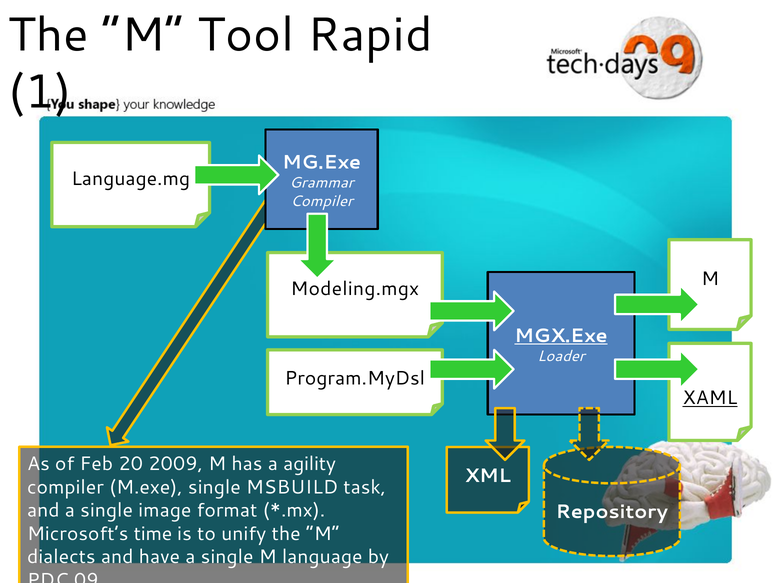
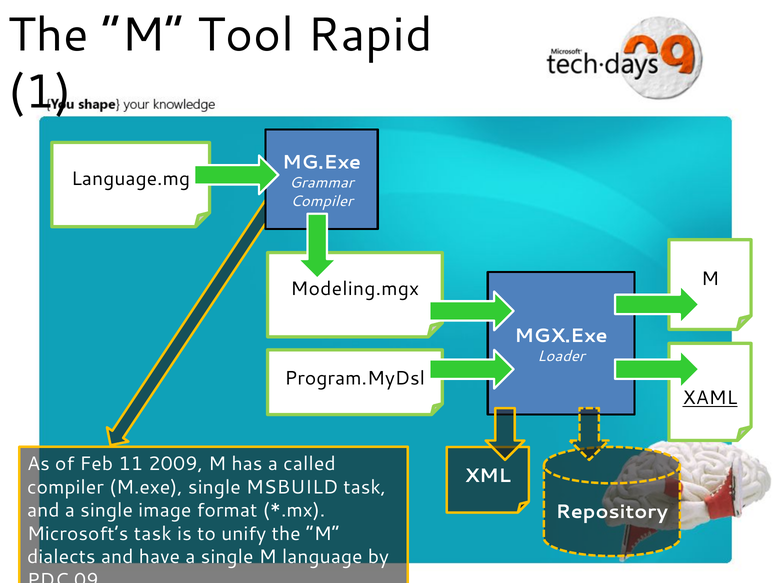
MGX.Exe underline: present -> none
20: 20 -> 11
agility: agility -> called
Microsoft’s time: time -> task
